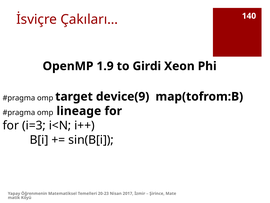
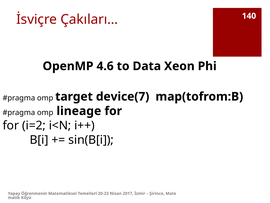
1.9: 1.9 -> 4.6
Girdi: Girdi -> Data
device(9: device(9 -> device(7
i=3: i=3 -> i=2
